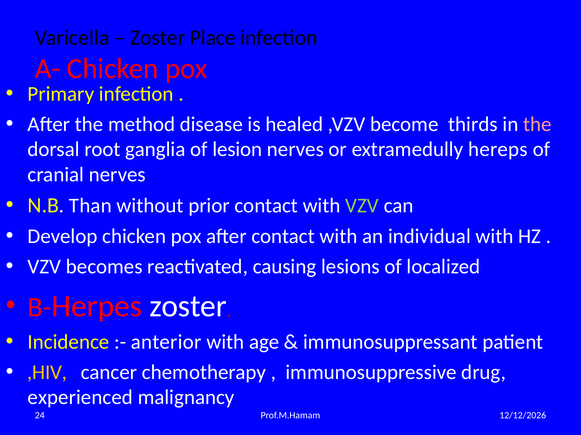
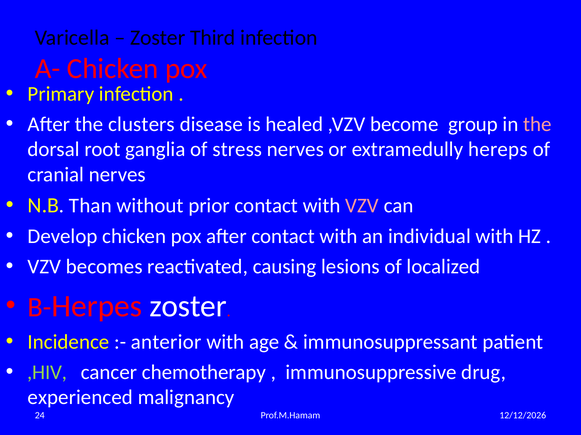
Place: Place -> Third
method: method -> clusters
thirds: thirds -> group
lesion: lesion -> stress
VZV at (362, 206) colour: light green -> pink
,HIV colour: yellow -> light green
